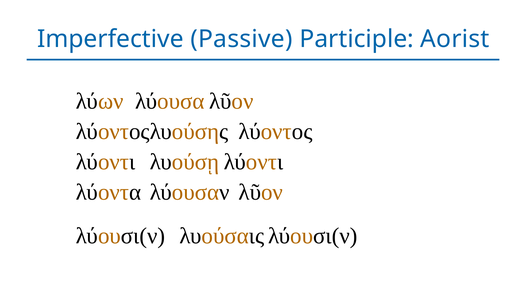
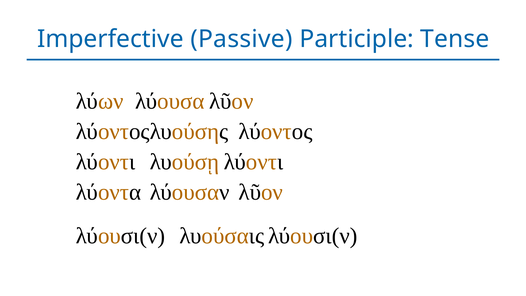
Aorist: Aorist -> Tense
